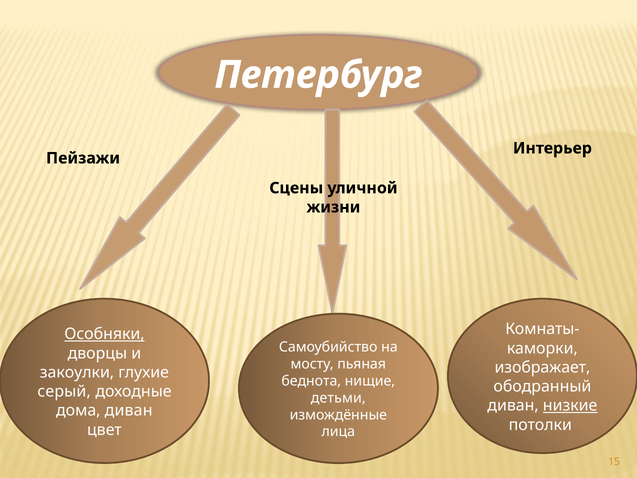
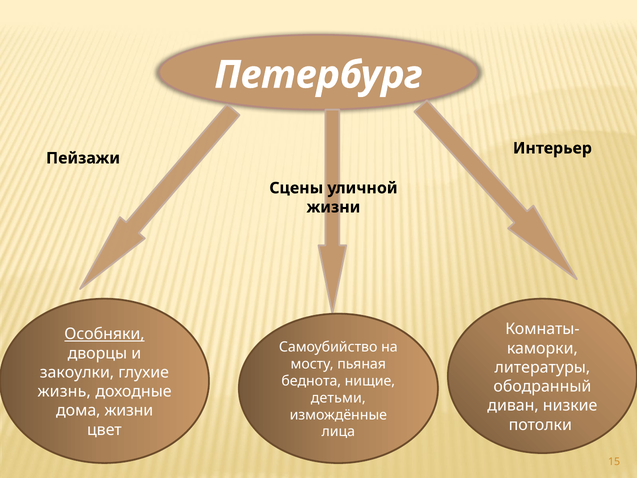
изображает: изображает -> литературы
серый: серый -> жизнь
низкие underline: present -> none
дома диван: диван -> жизни
